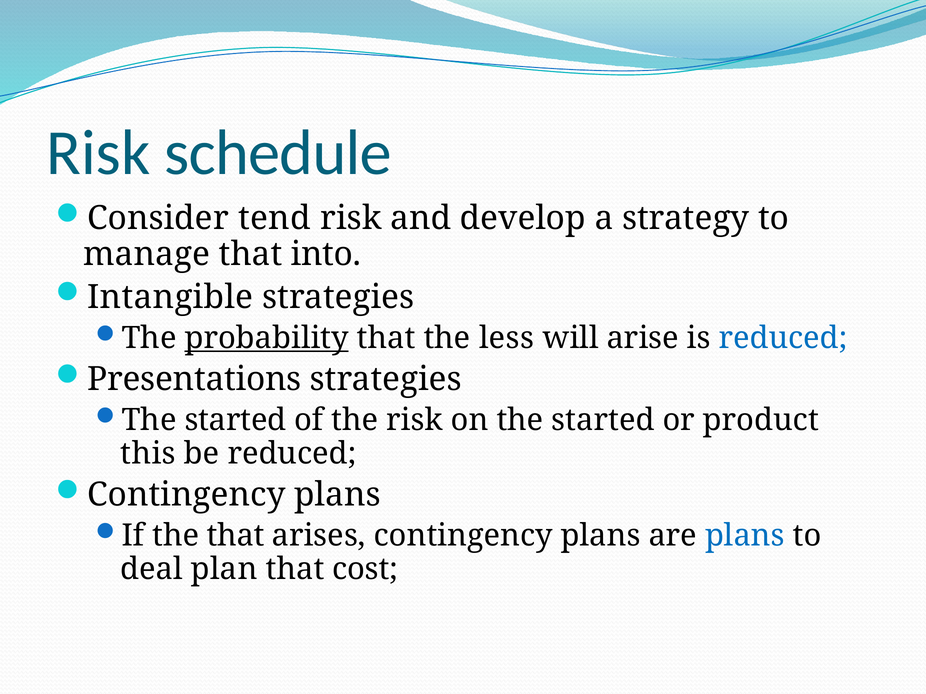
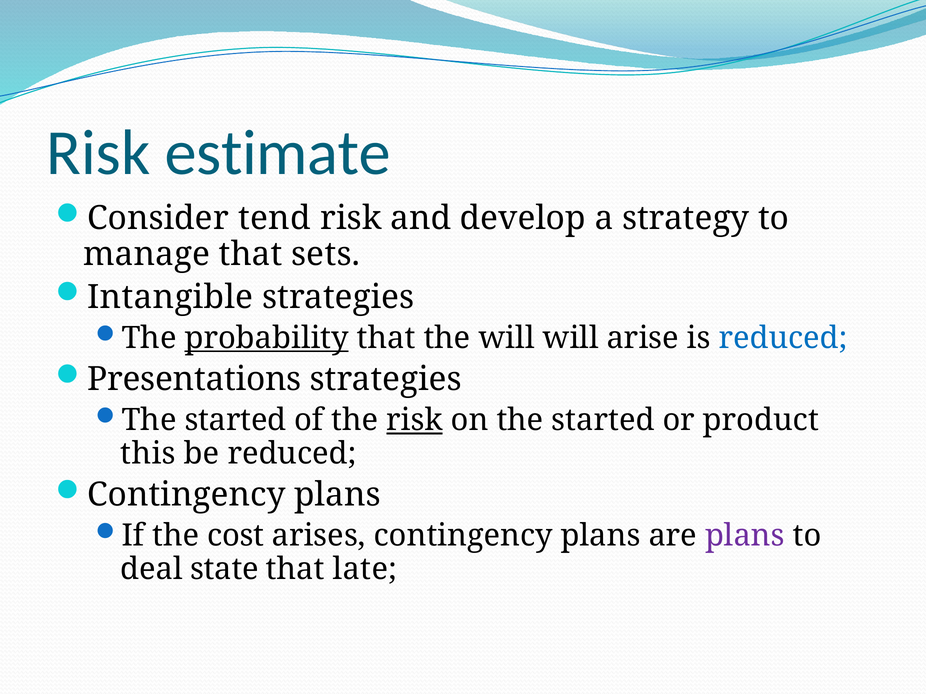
schedule: schedule -> estimate
into: into -> sets
the less: less -> will
risk at (414, 420) underline: none -> present
the that: that -> cost
plans at (745, 536) colour: blue -> purple
plan: plan -> state
cost: cost -> late
